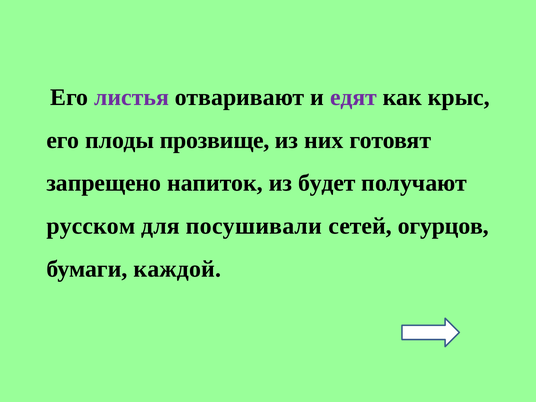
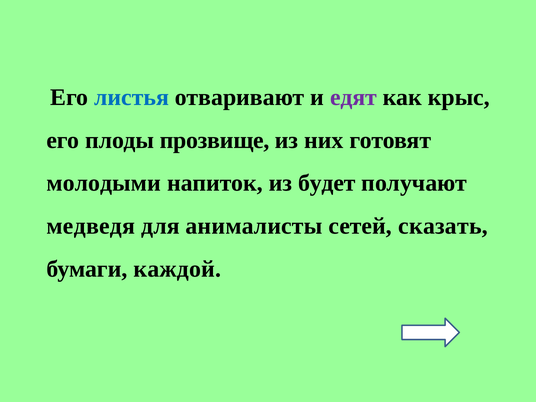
листья colour: purple -> blue
запрещено: запрещено -> молодыми
русском: русском -> медведя
посушивали: посушивали -> анималисты
огурцов: огурцов -> сказать
